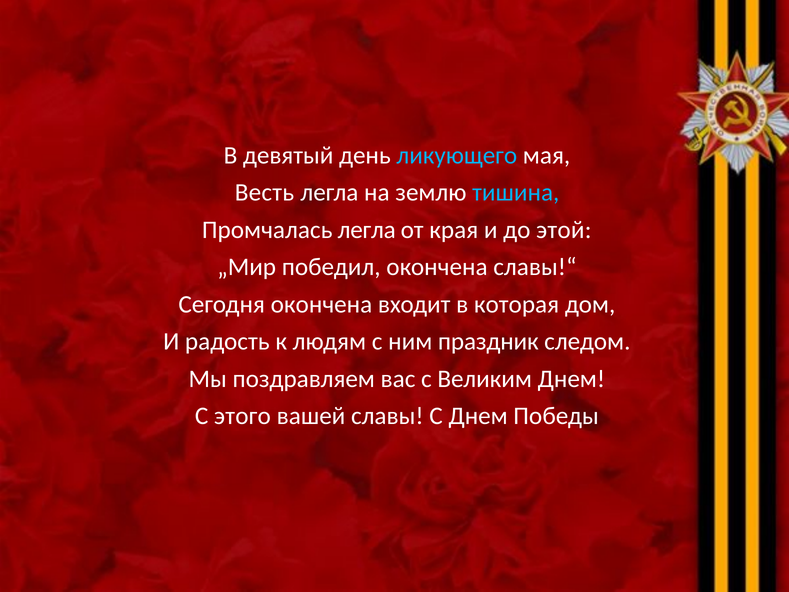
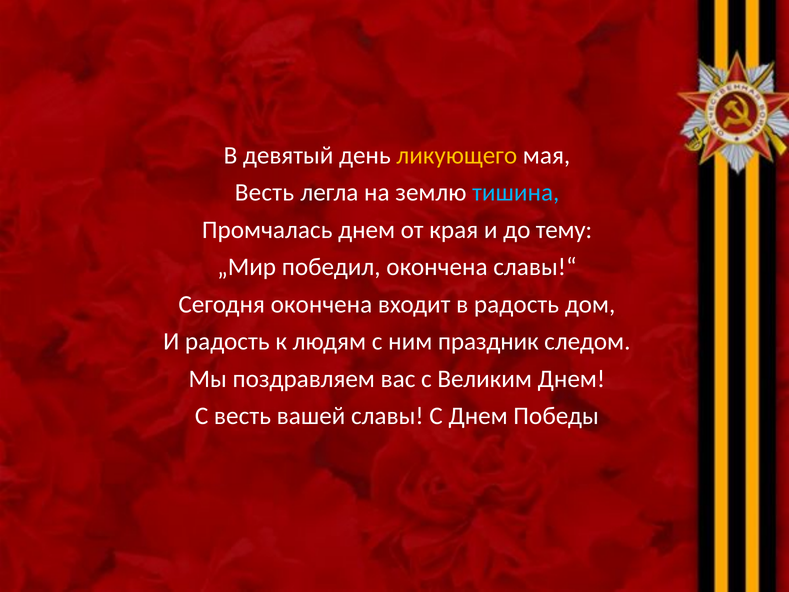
ликующего colour: light blue -> yellow
Промчалась легла: легла -> днем
этой: этой -> тему
в которая: которая -> радость
С этого: этого -> весть
